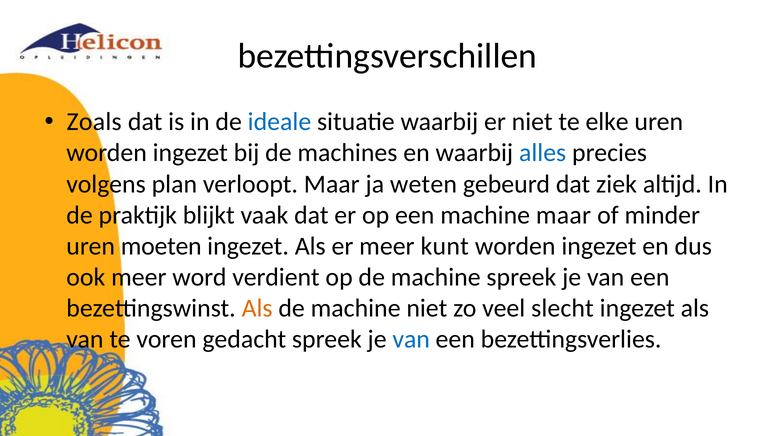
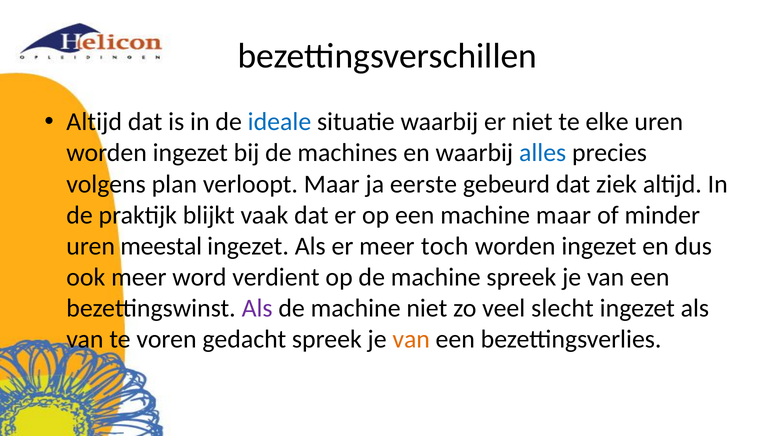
Zoals at (94, 122): Zoals -> Altijd
weten: weten -> eerste
moeten: moeten -> meestal
kunt: kunt -> toch
Als at (257, 308) colour: orange -> purple
van at (411, 339) colour: blue -> orange
